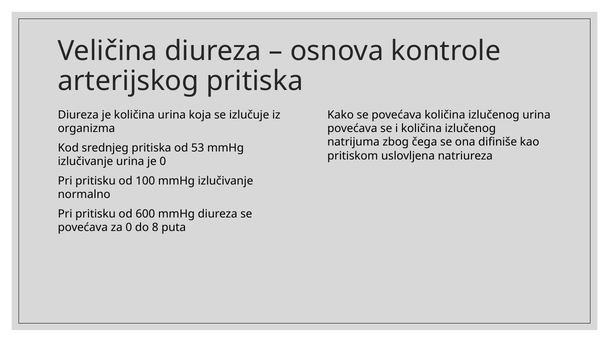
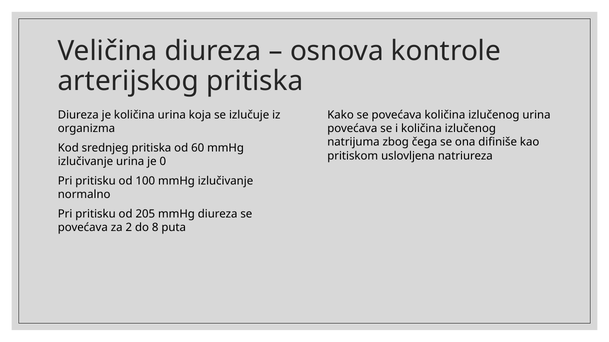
53: 53 -> 60
600: 600 -> 205
za 0: 0 -> 2
